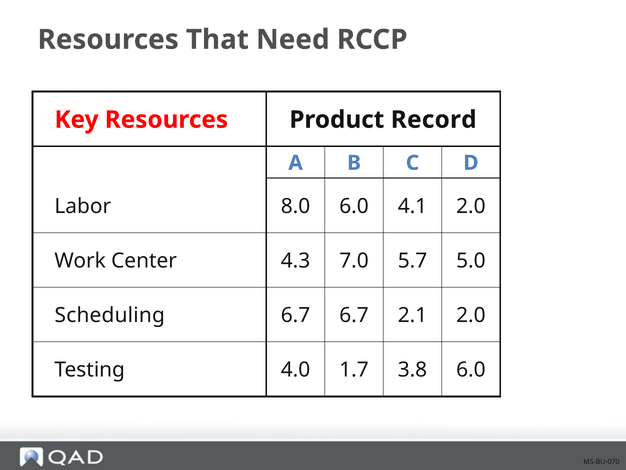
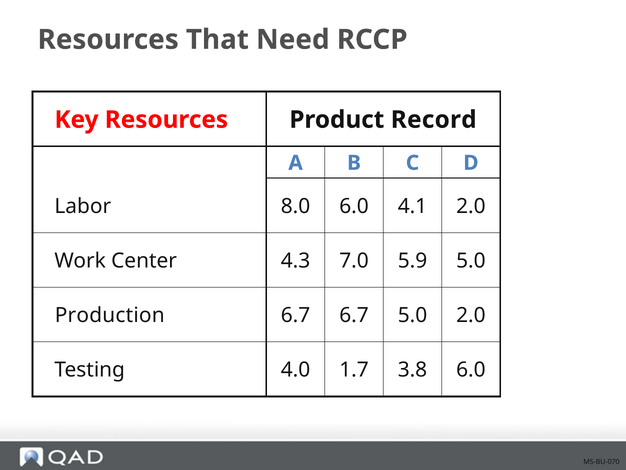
5.7: 5.7 -> 5.9
Scheduling: Scheduling -> Production
6.7 2.1: 2.1 -> 5.0
